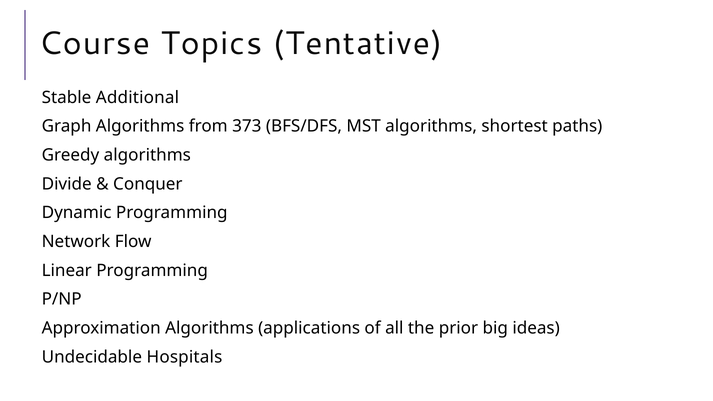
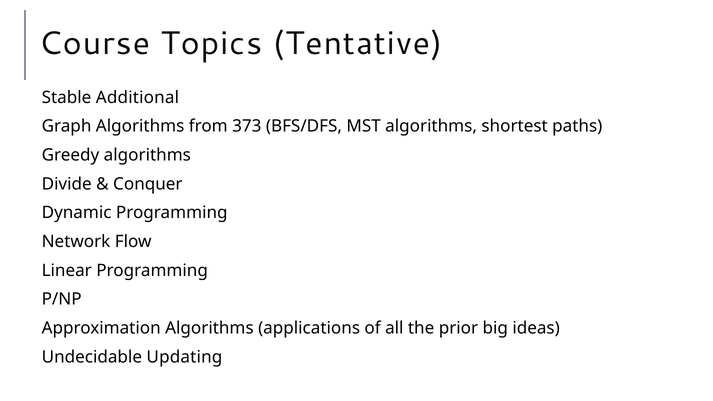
Hospitals: Hospitals -> Updating
